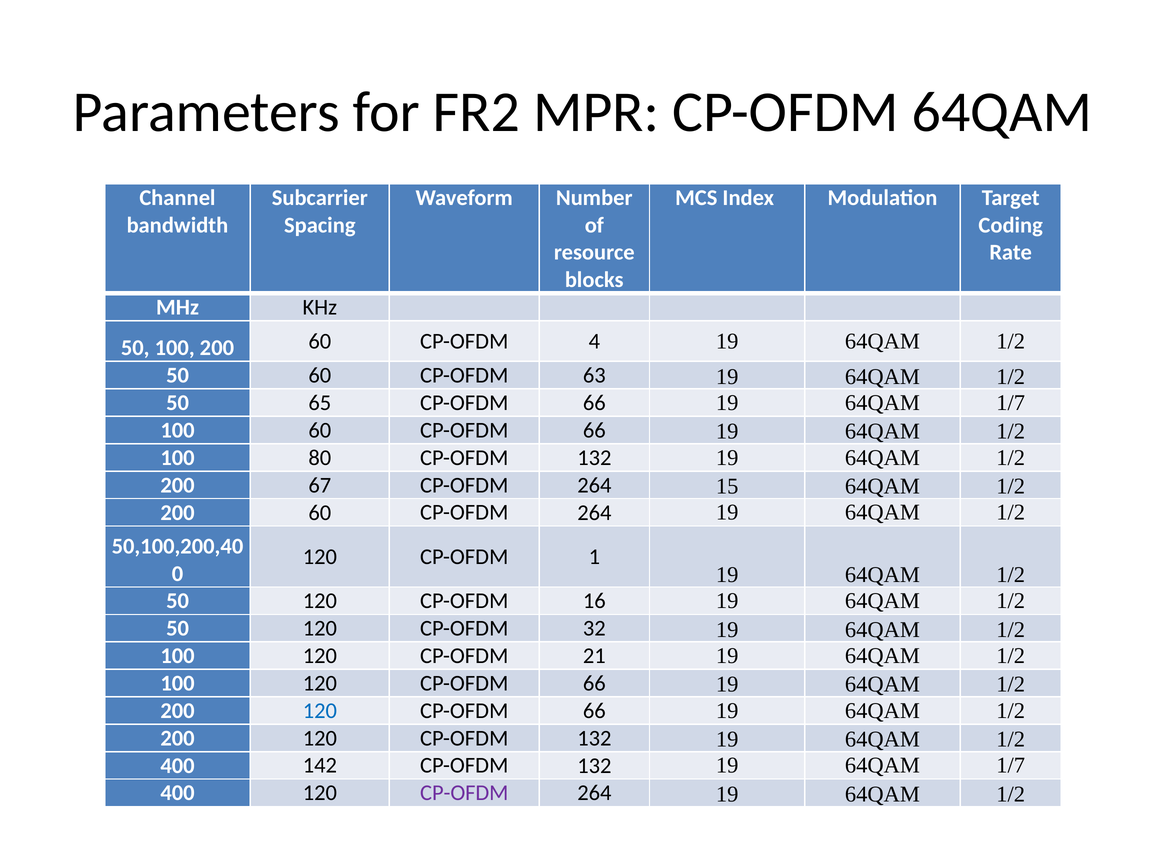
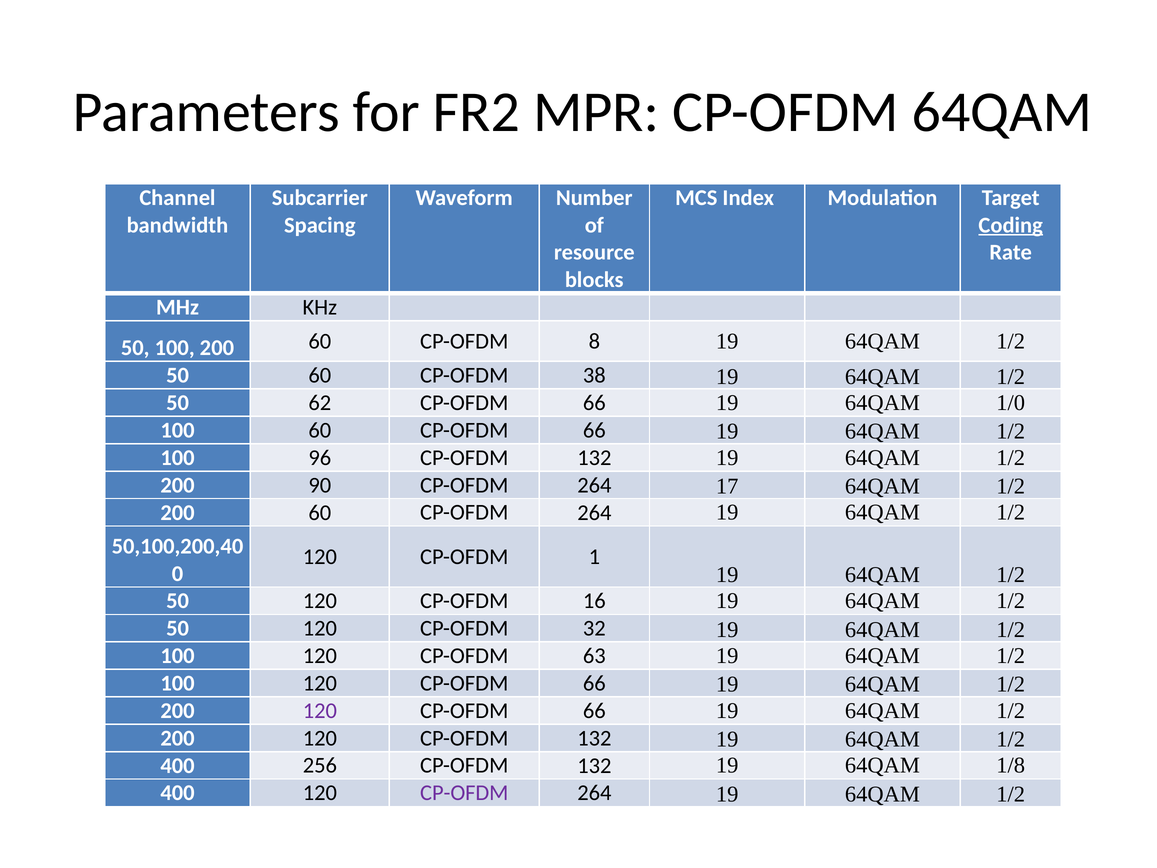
Coding underline: none -> present
4: 4 -> 8
63: 63 -> 38
65: 65 -> 62
66 19 64QAM 1/7: 1/7 -> 1/0
80: 80 -> 96
67: 67 -> 90
15: 15 -> 17
21: 21 -> 63
120 at (320, 711) colour: blue -> purple
142: 142 -> 256
132 19 64QAM 1/7: 1/7 -> 1/8
